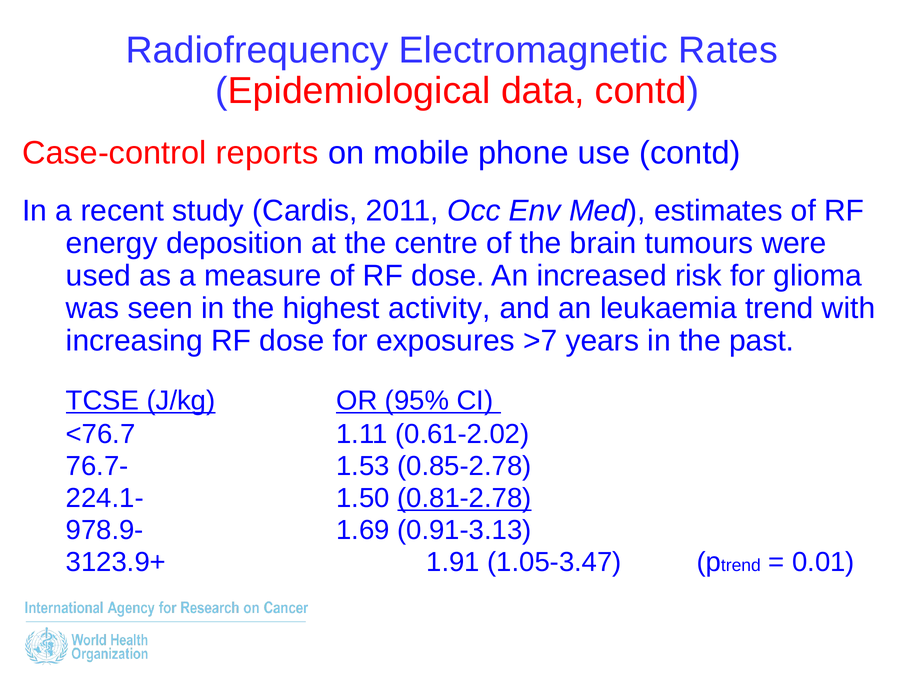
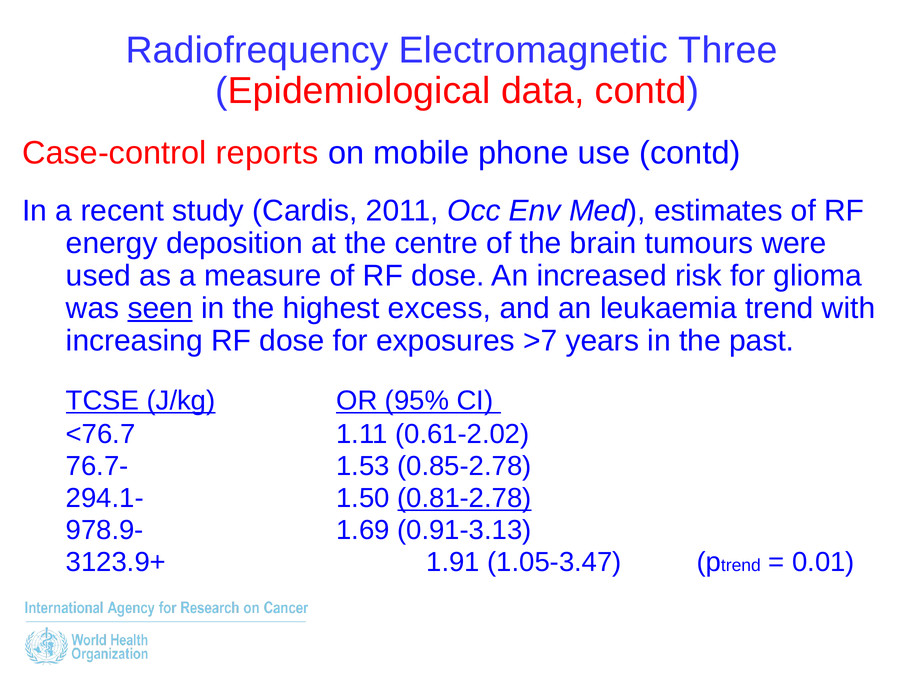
Rates: Rates -> Three
seen underline: none -> present
activity: activity -> excess
224.1-: 224.1- -> 294.1-
